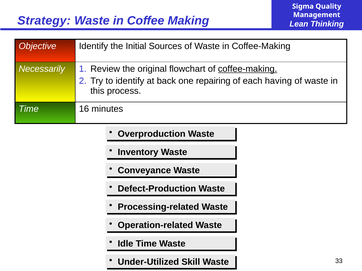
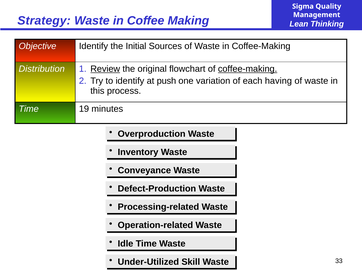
Necessarily: Necessarily -> Distribution
Review underline: none -> present
back: back -> push
repairing: repairing -> variation
16: 16 -> 19
